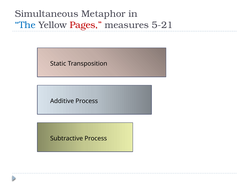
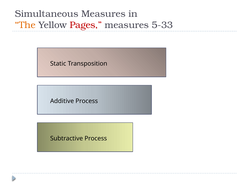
Simultaneous Metaphor: Metaphor -> Measures
The colour: blue -> orange
5-21: 5-21 -> 5-33
